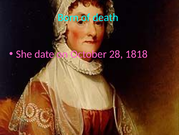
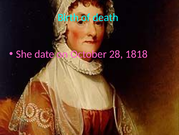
Born: Born -> Birth
